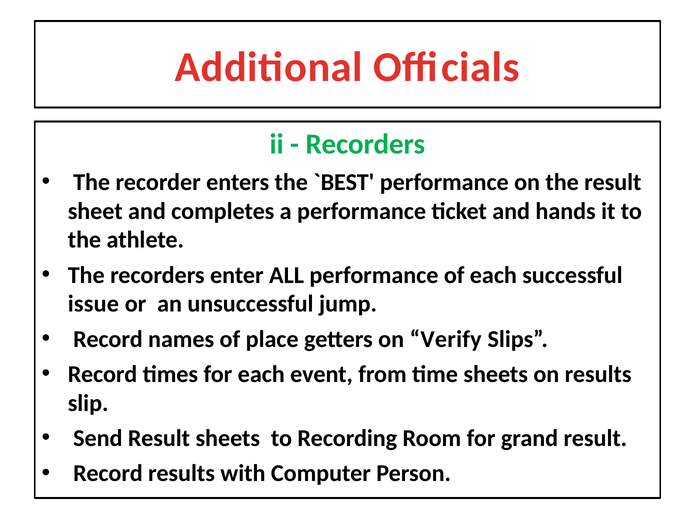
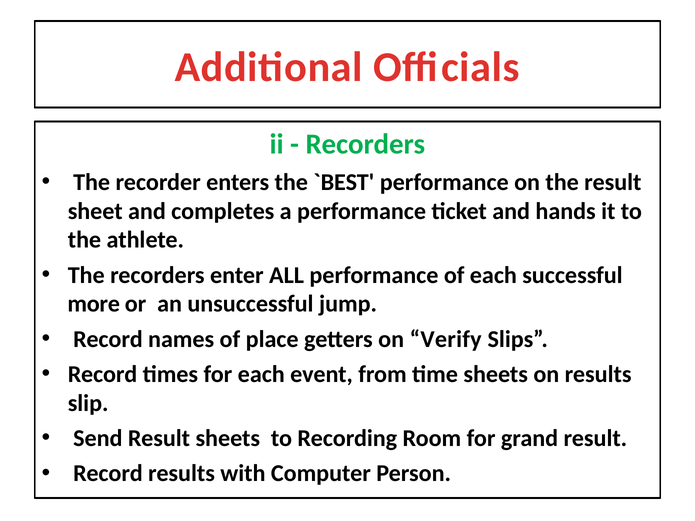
issue: issue -> more
